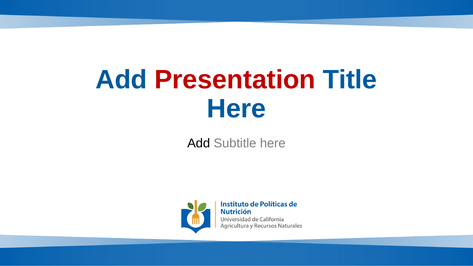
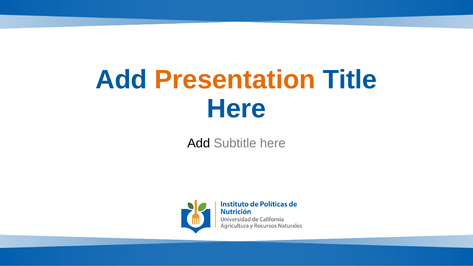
Presentation colour: red -> orange
